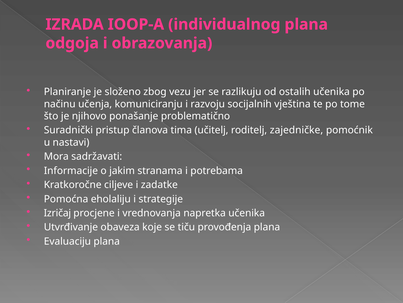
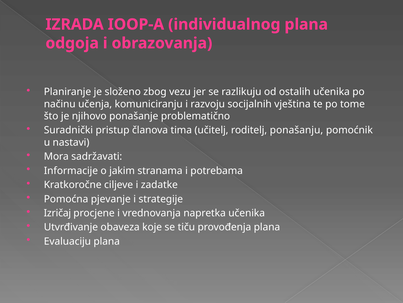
zajedničke: zajedničke -> ponašanju
eholaliju: eholaliju -> pjevanje
